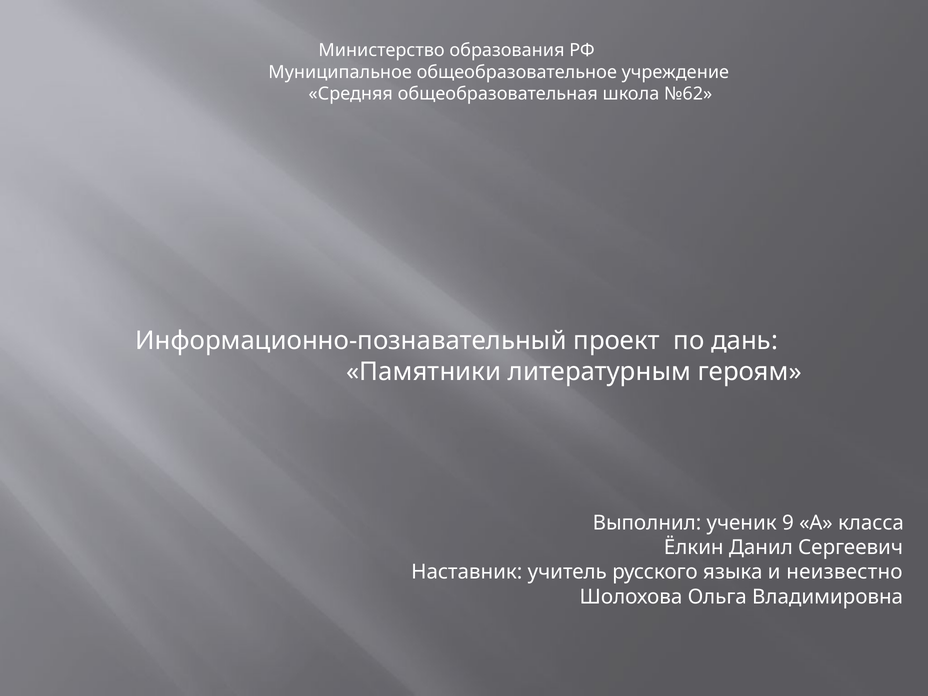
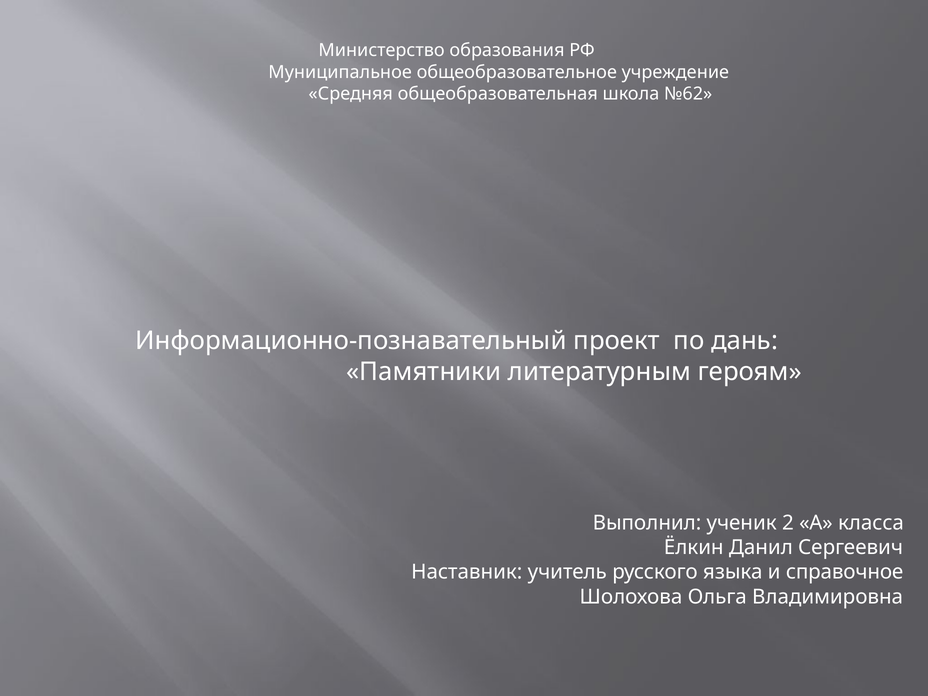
9: 9 -> 2
неизвестно: неизвестно -> справочное
